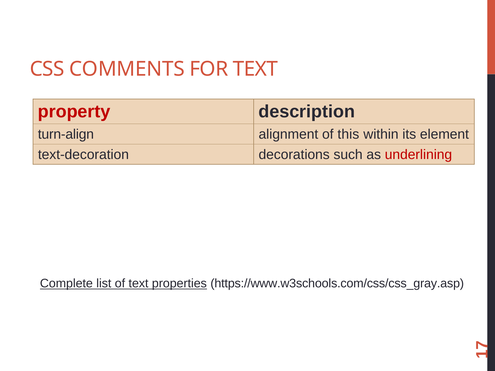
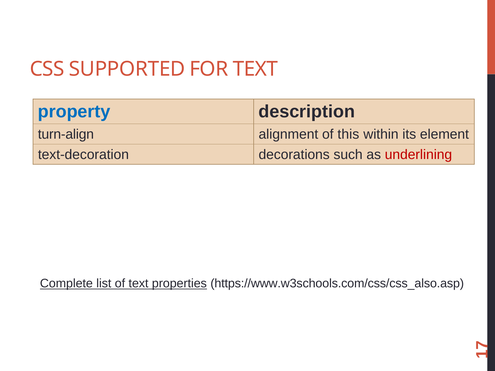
COMMENTS: COMMENTS -> SUPPORTED
property colour: red -> blue
https://www.w3schools.com/css/css_gray.asp: https://www.w3schools.com/css/css_gray.asp -> https://www.w3schools.com/css/css_also.asp
